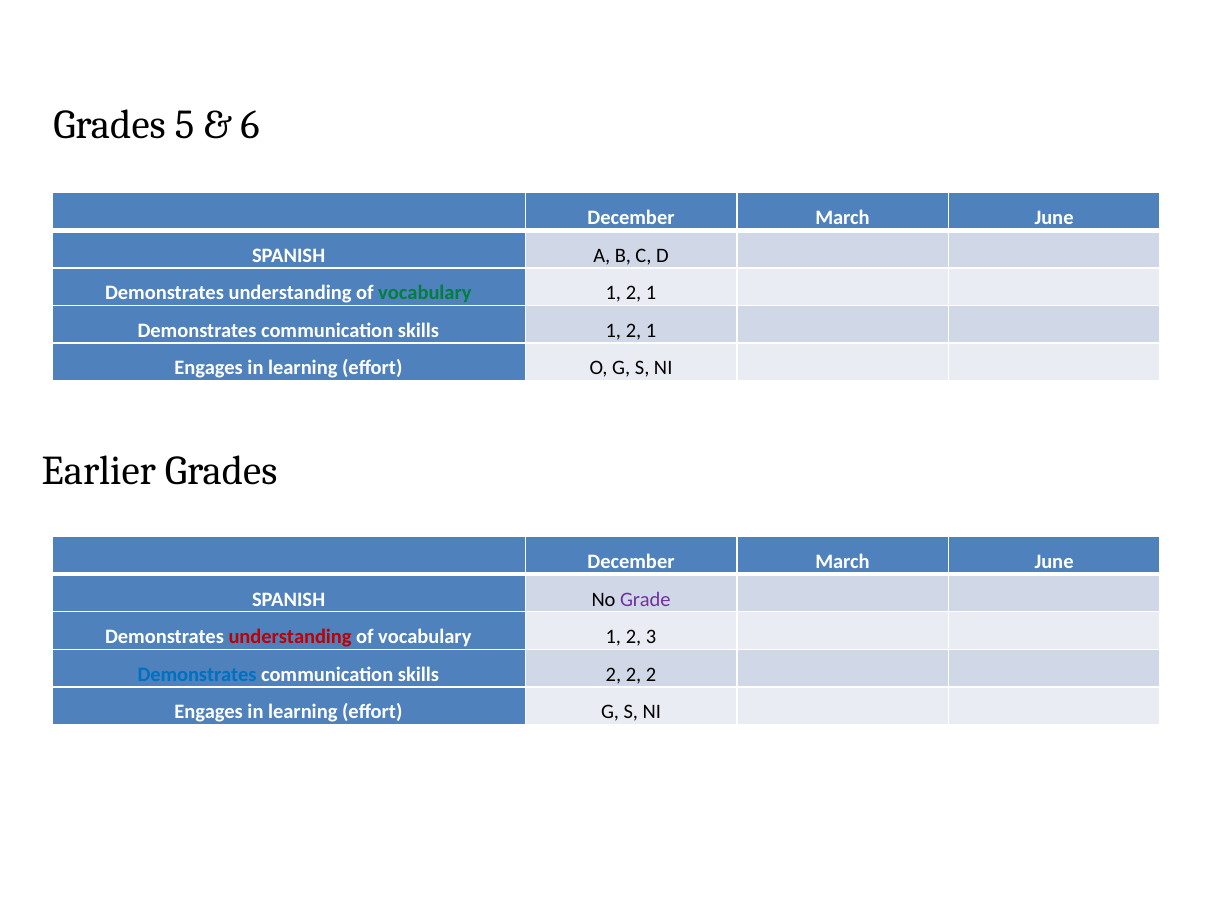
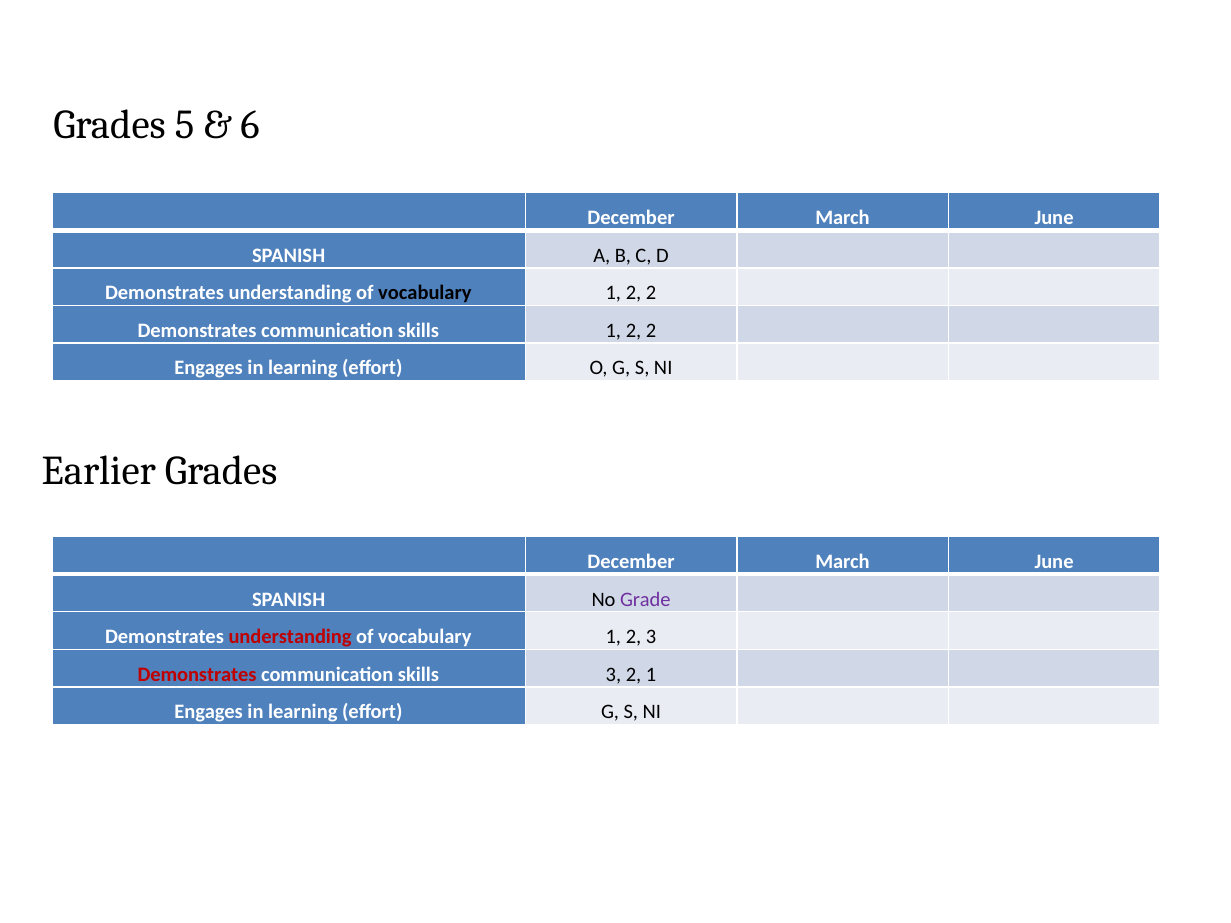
vocabulary at (425, 293) colour: green -> black
1 at (651, 293): 1 -> 2
skills 1 2 1: 1 -> 2
Demonstrates at (197, 675) colour: blue -> red
skills 2: 2 -> 3
2 at (651, 675): 2 -> 1
